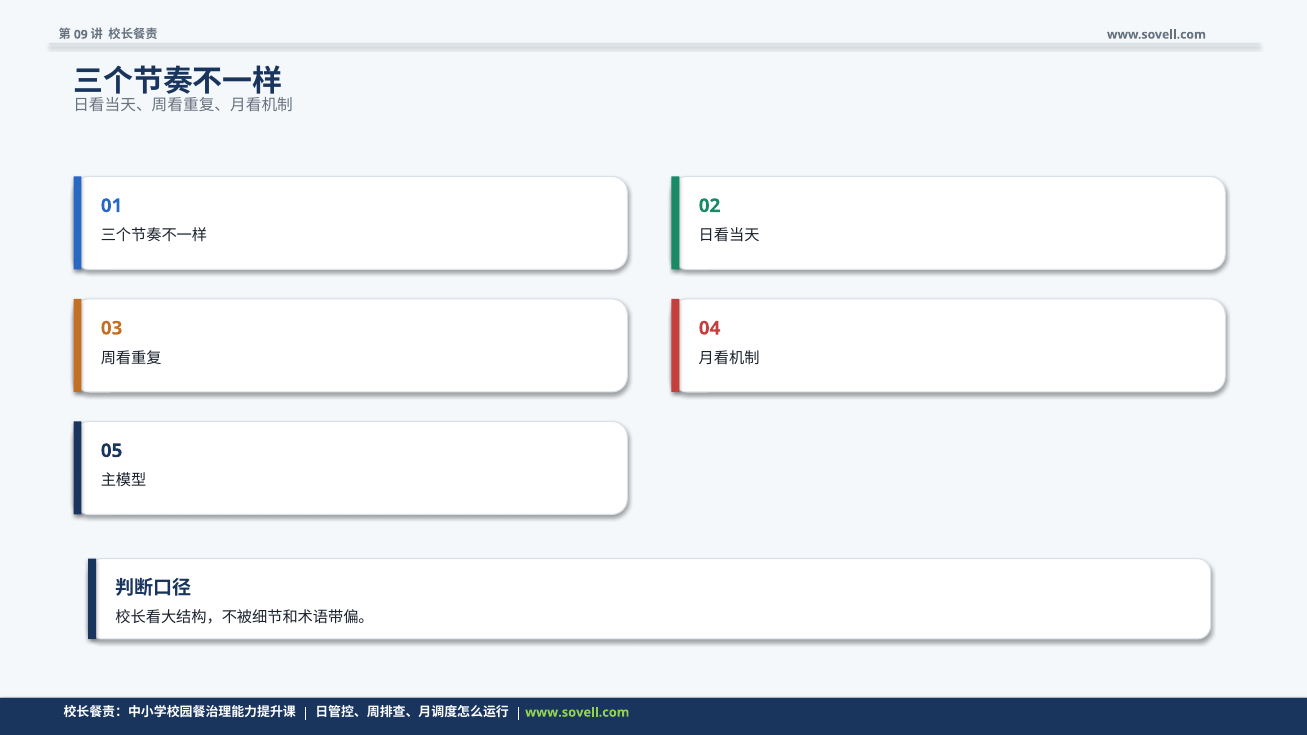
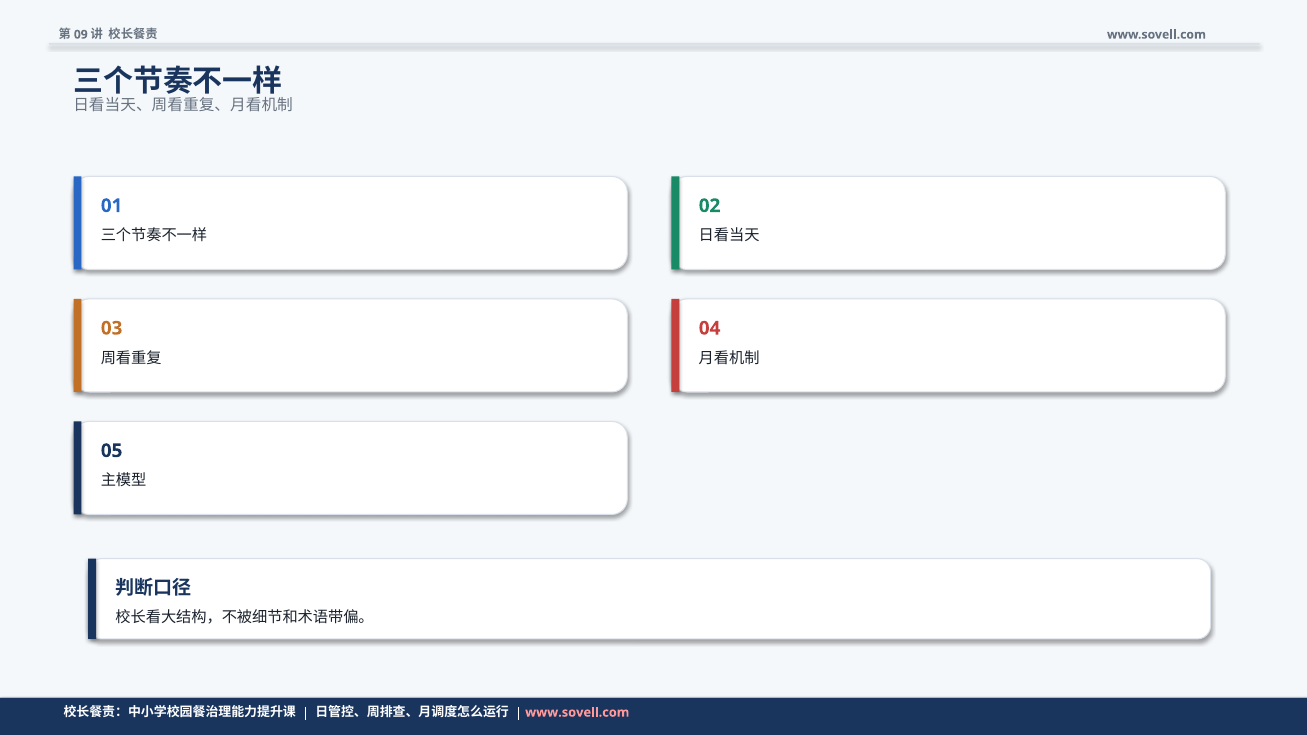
www.sovell.com at (577, 713) colour: light green -> pink
